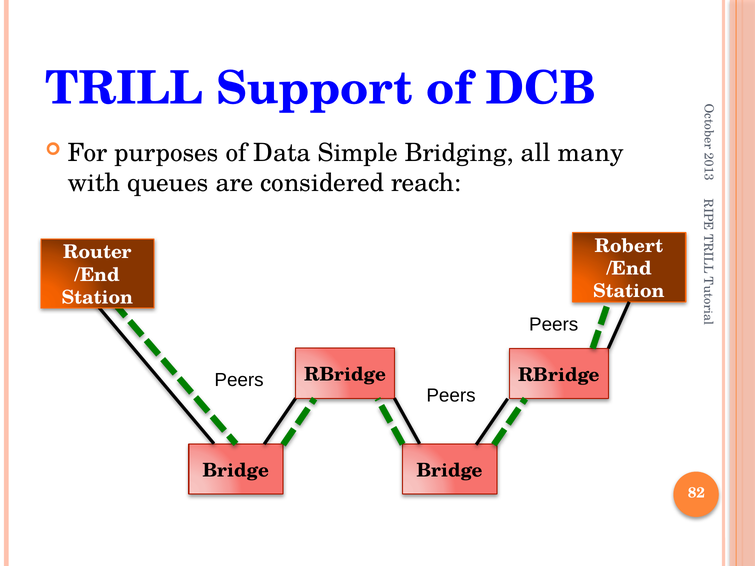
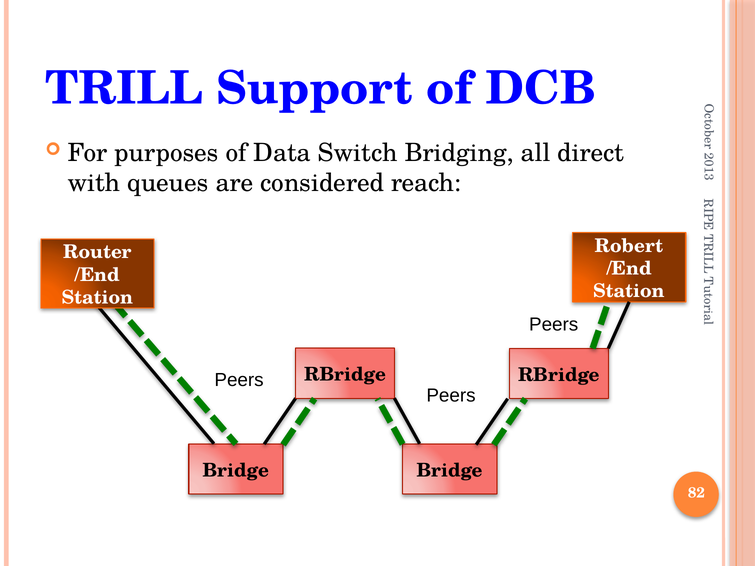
Simple: Simple -> Switch
many: many -> direct
